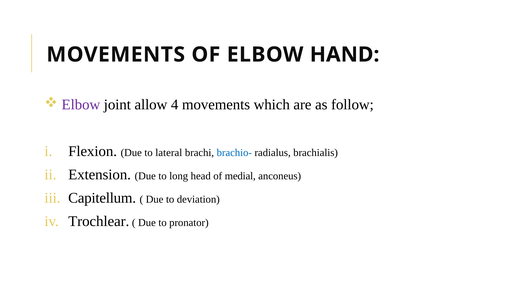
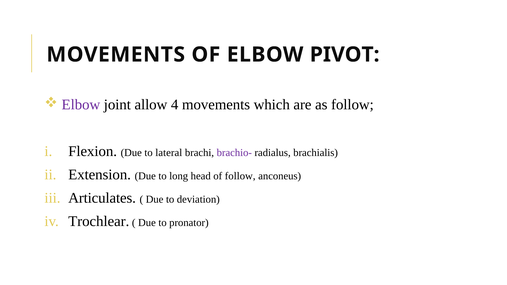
HAND: HAND -> PIVOT
brachio- colour: blue -> purple
of medial: medial -> follow
Capitellum: Capitellum -> Articulates
